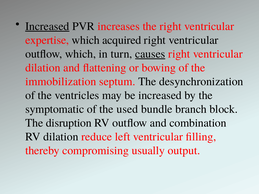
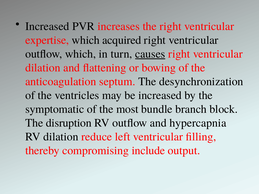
Increased at (47, 26) underline: present -> none
immobilization: immobilization -> anticoagulation
used: used -> most
combination: combination -> hypercapnia
usually: usually -> include
